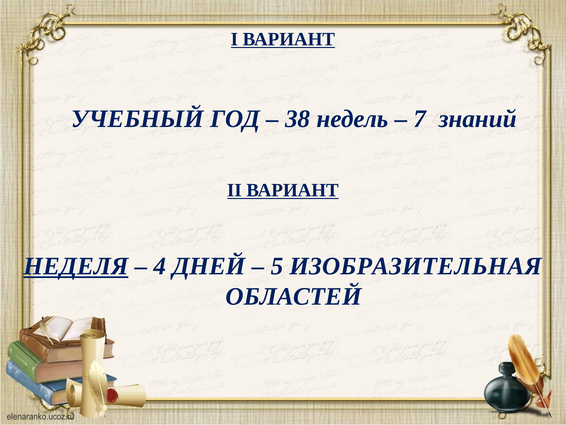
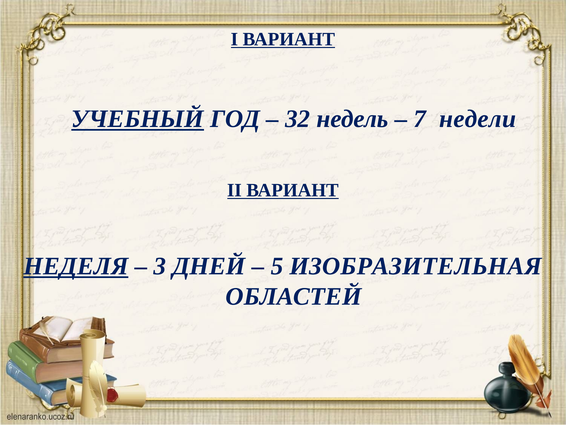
УЧЕБНЫЙ underline: none -> present
38: 38 -> 32
знаний: знаний -> недели
4: 4 -> 3
